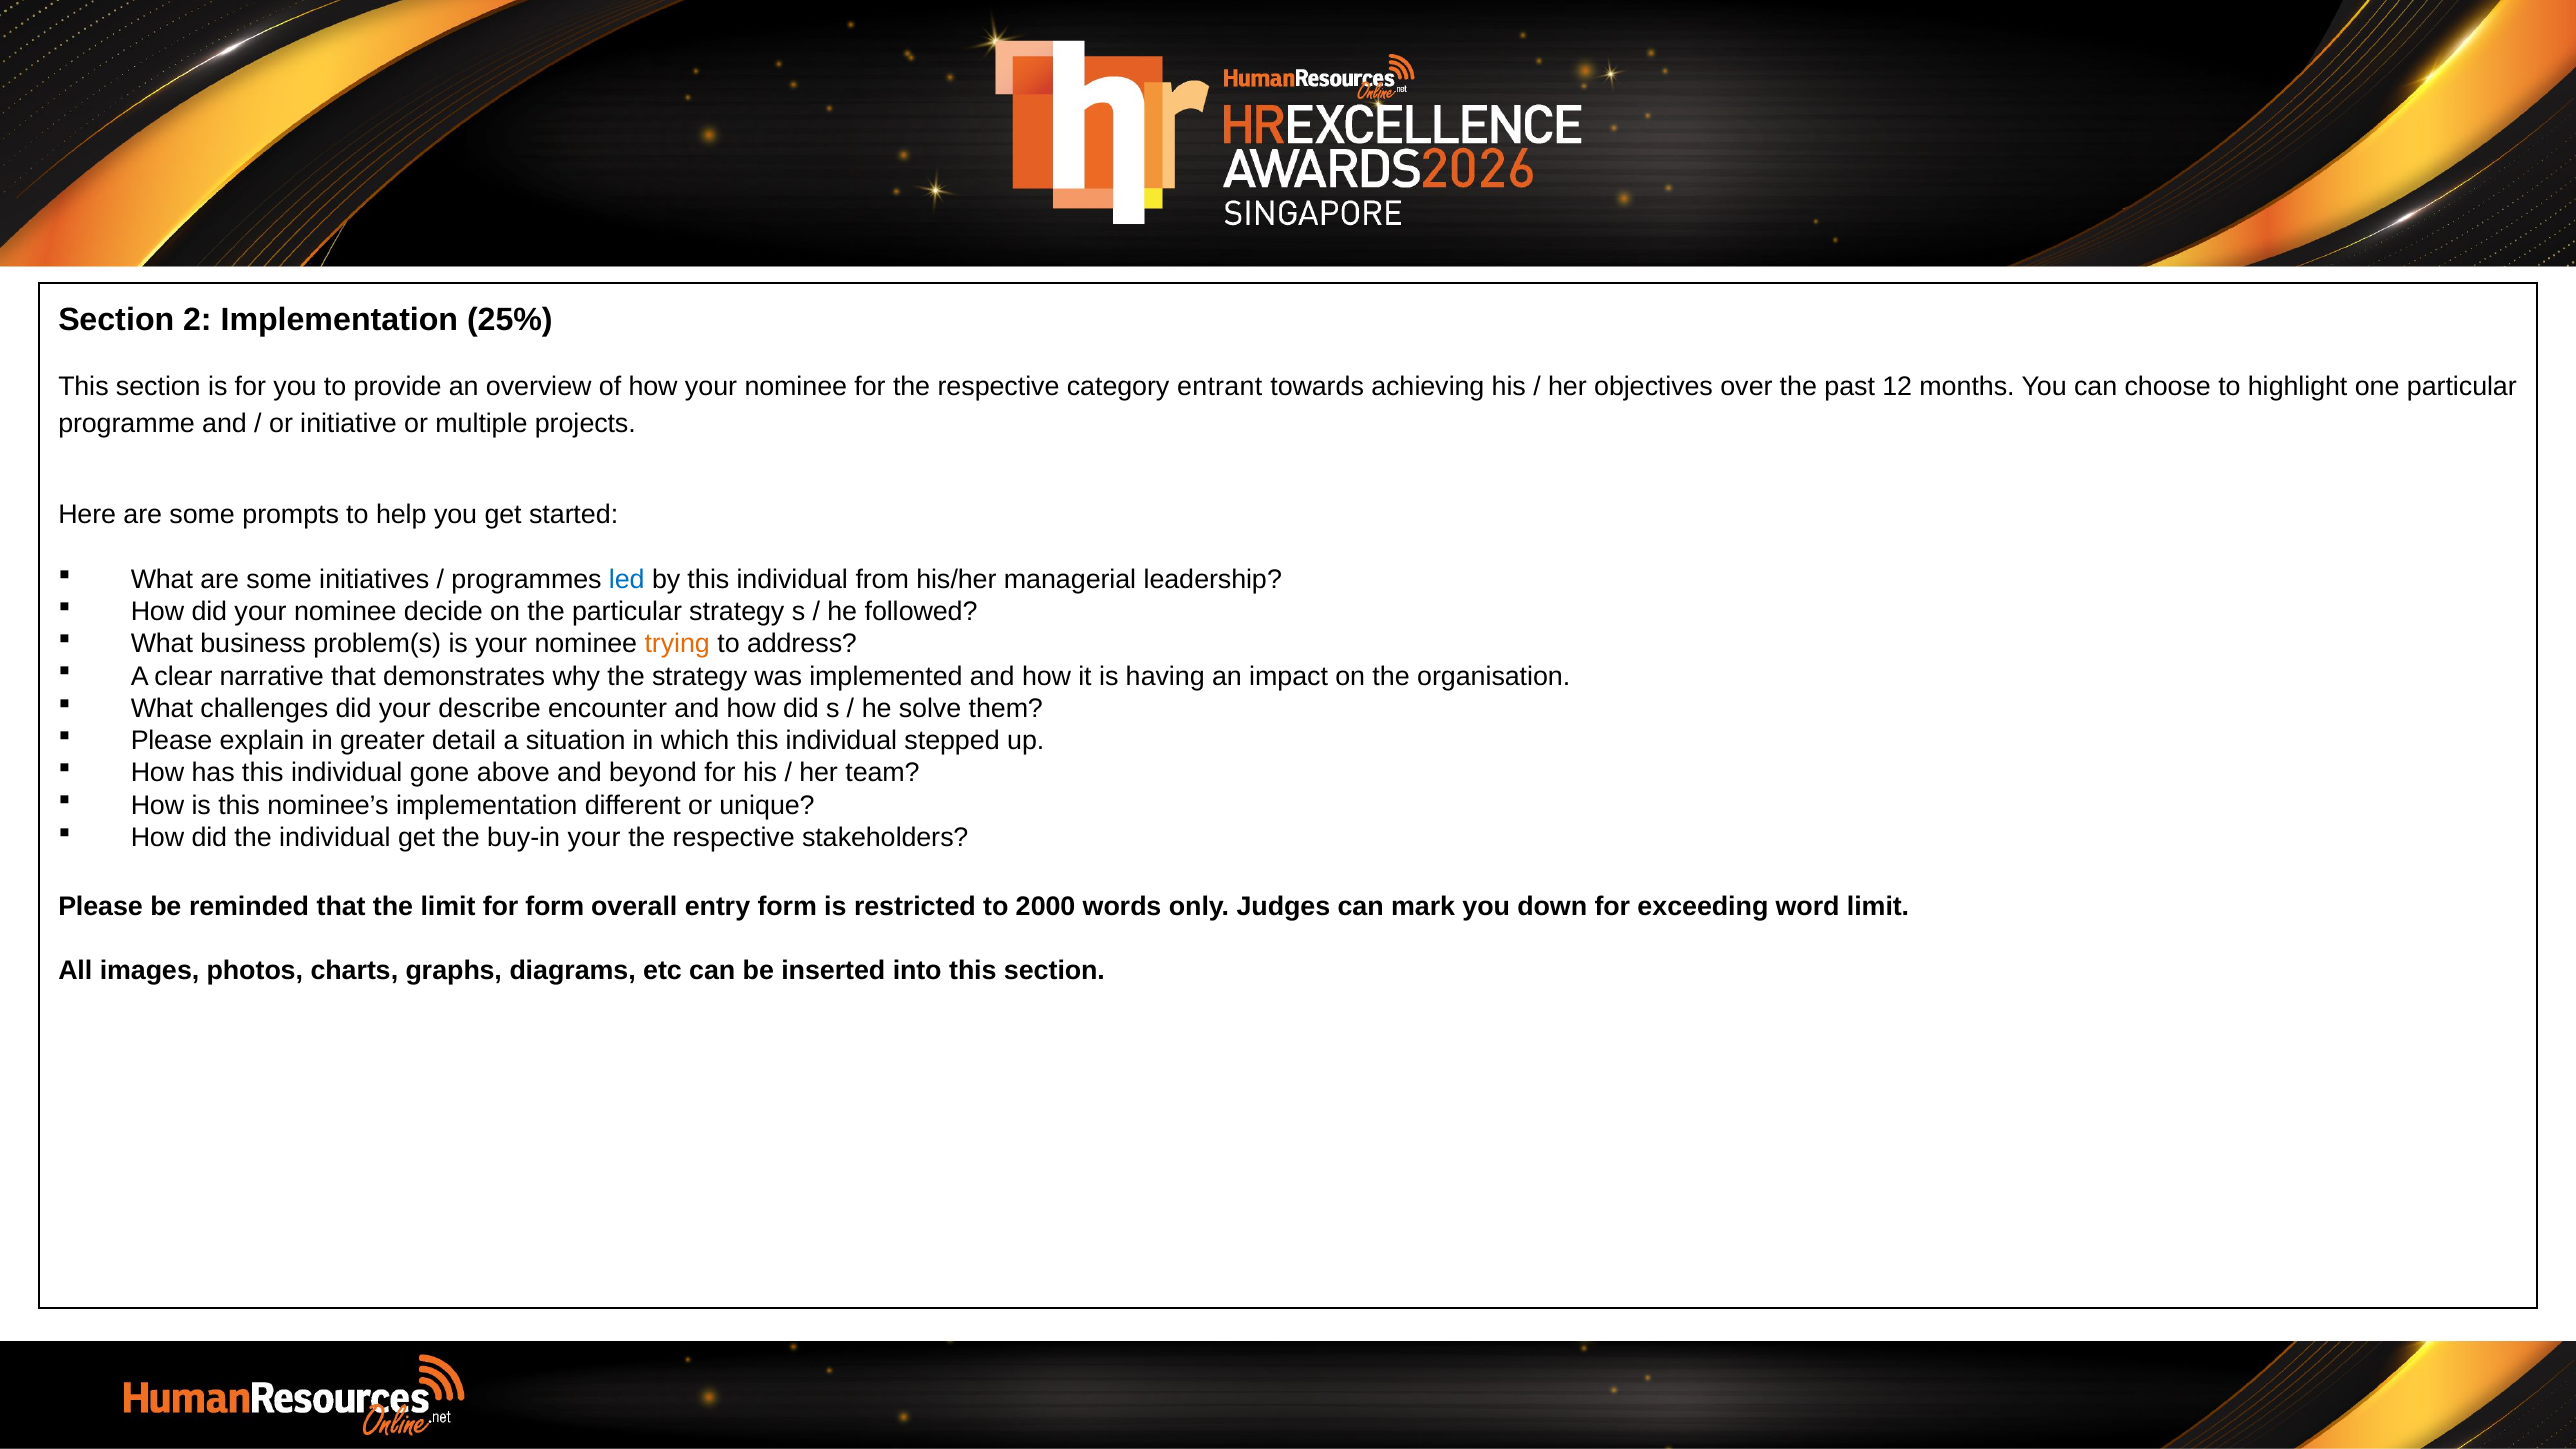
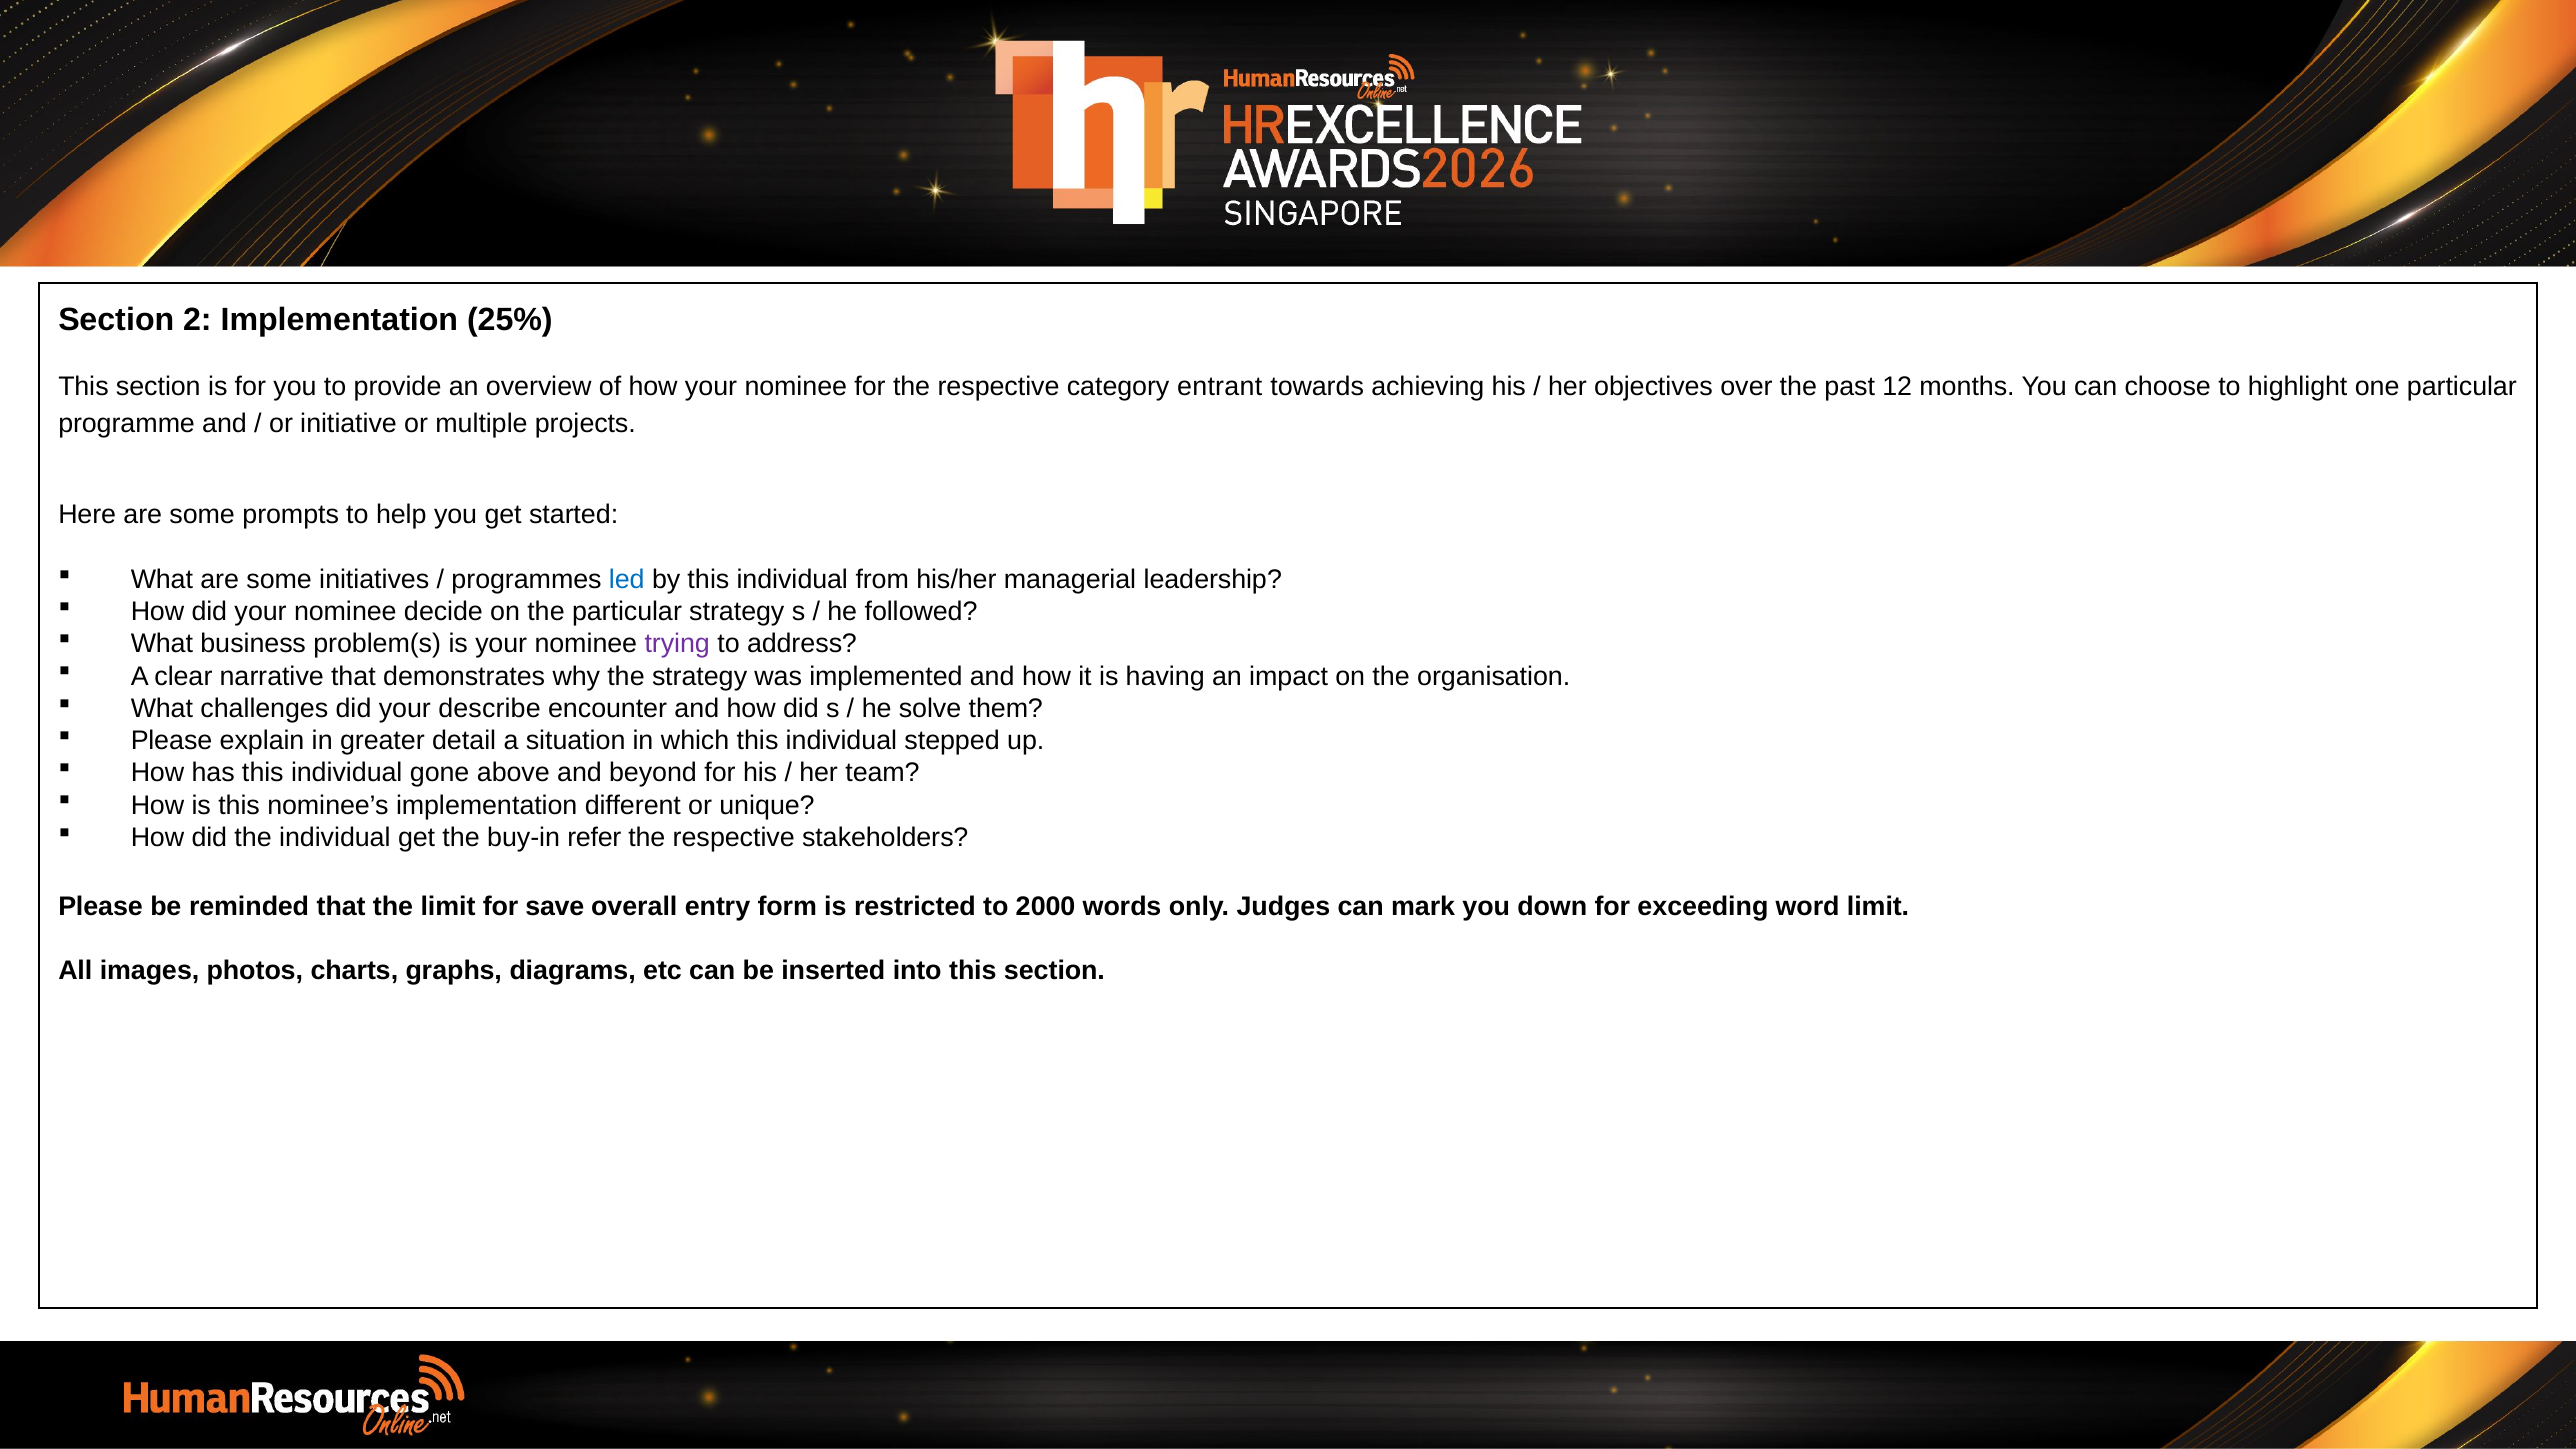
trying colour: orange -> purple
buy-in your: your -> refer
for form: form -> save
